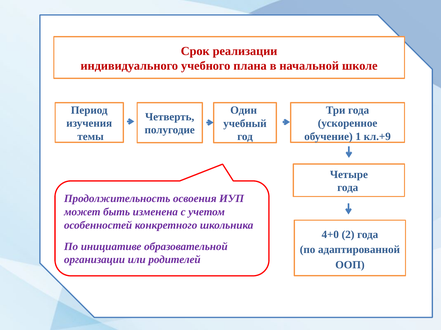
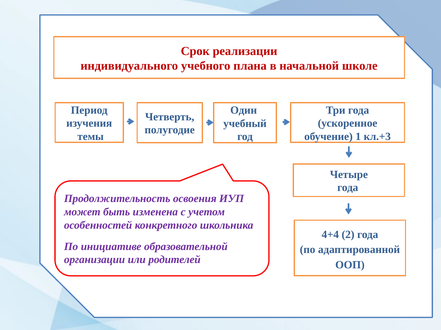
кл.+9: кл.+9 -> кл.+3
4+0: 4+0 -> 4+4
